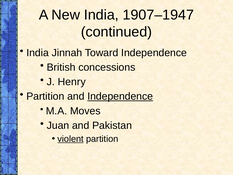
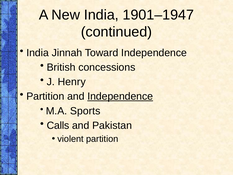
1907–1947: 1907–1947 -> 1901–1947
Moves: Moves -> Sports
Juan: Juan -> Calls
violent underline: present -> none
